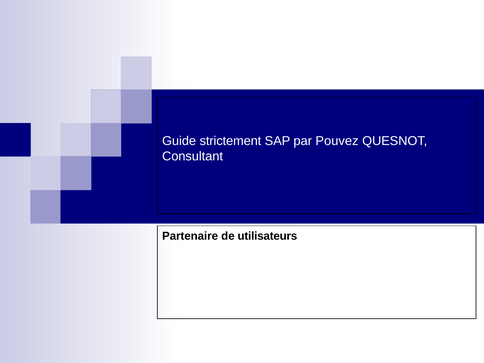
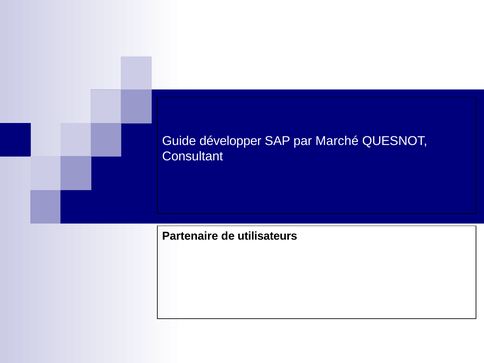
strictement: strictement -> développer
Pouvez: Pouvez -> Marché
